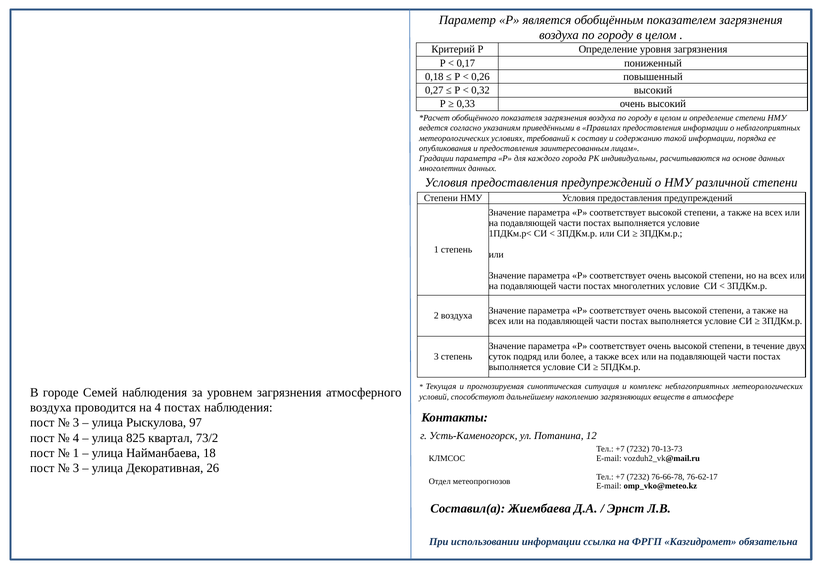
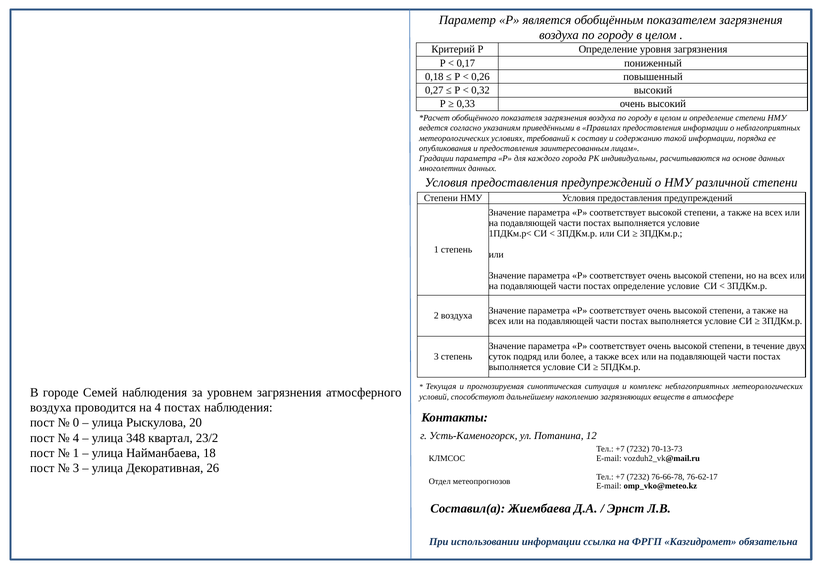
постах многолетних: многолетних -> определение
3 at (76, 423): 3 -> 0
97: 97 -> 20
825: 825 -> 348
73/2: 73/2 -> 23/2
